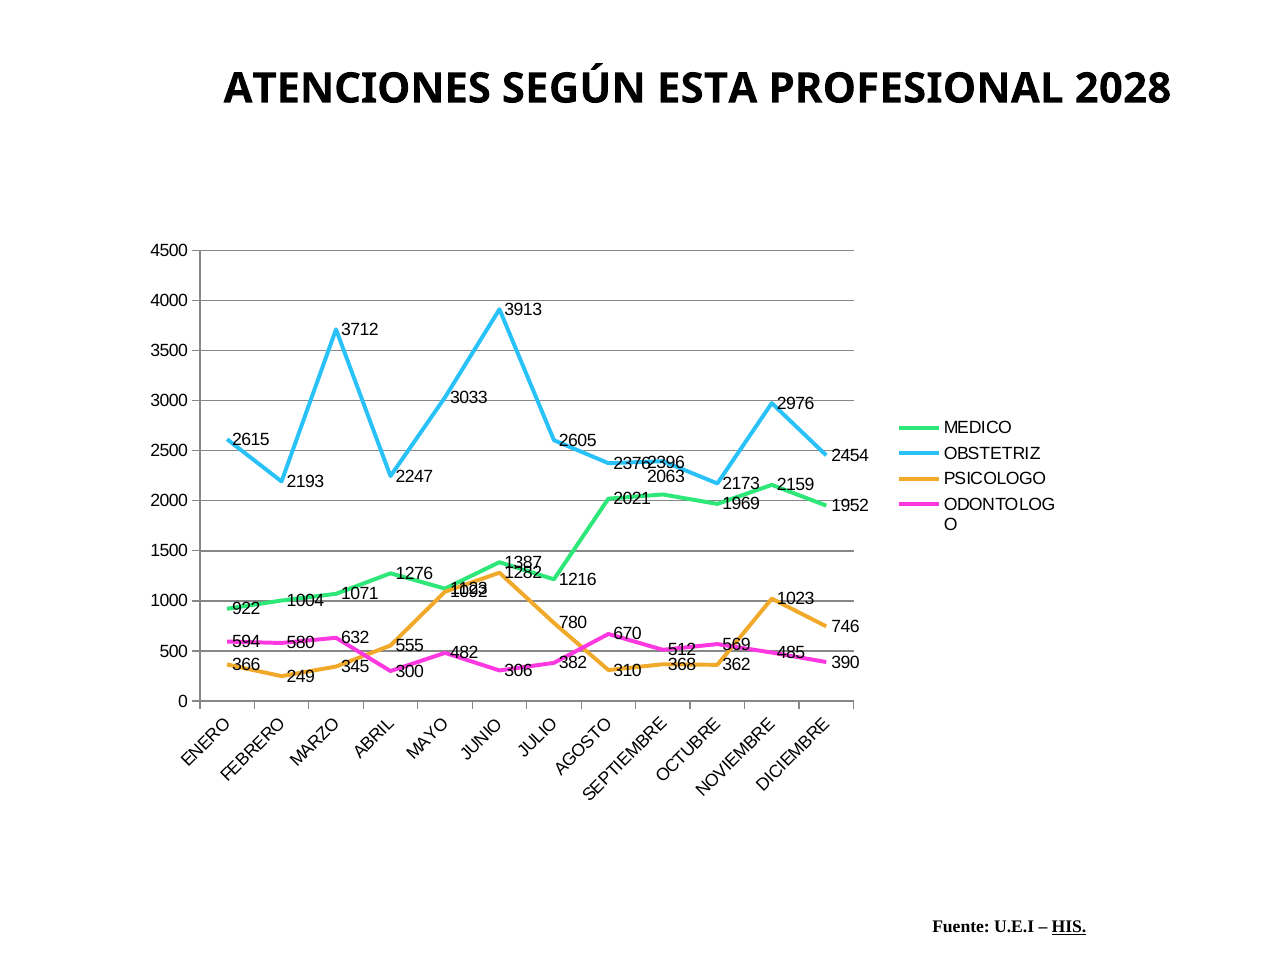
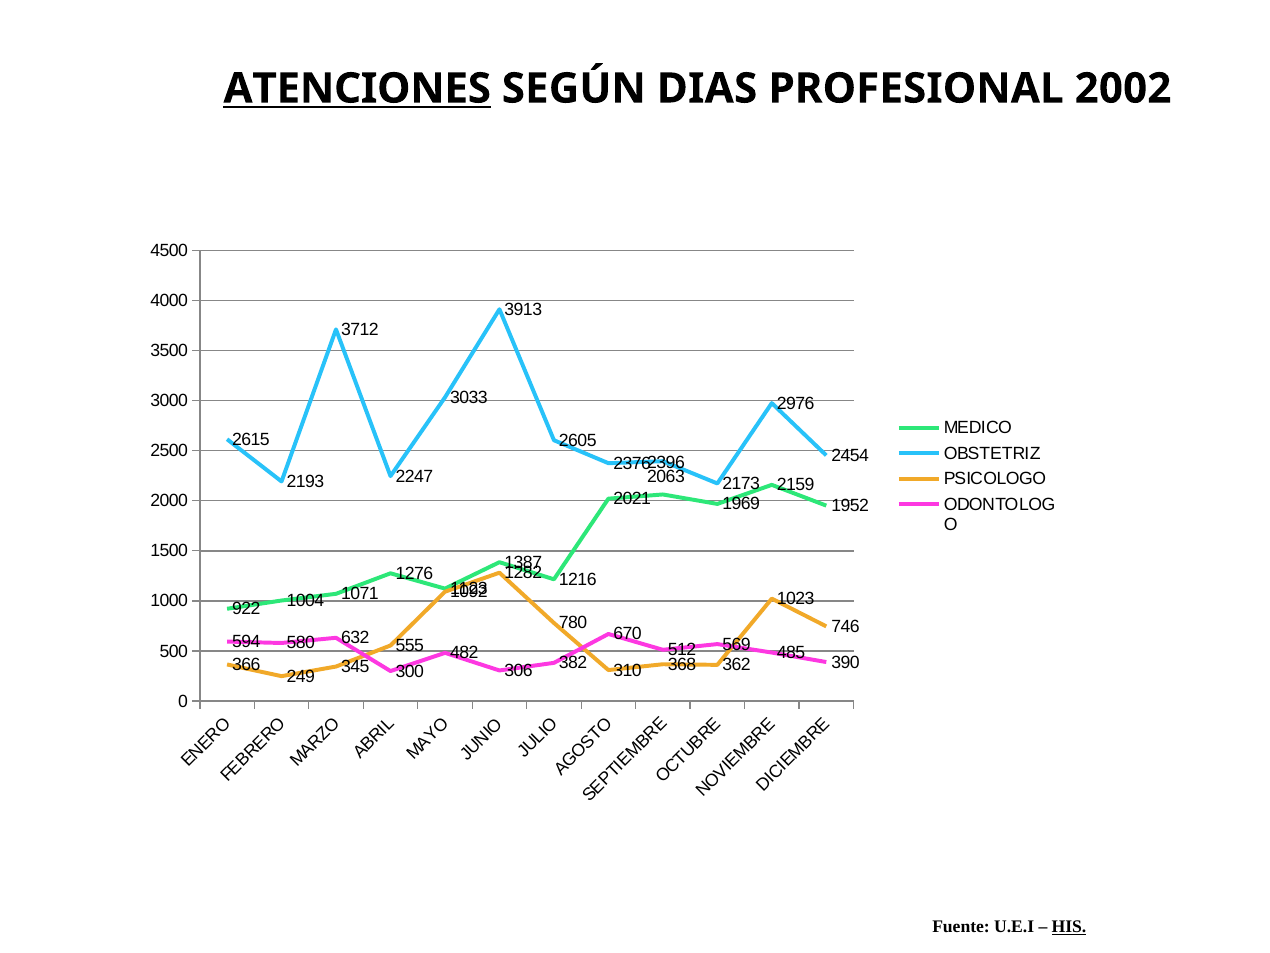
ATENCIONES underline: none -> present
ESTA: ESTA -> DIAS
2028: 2028 -> 2002
